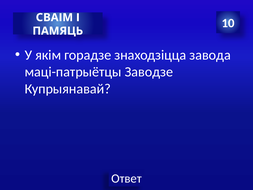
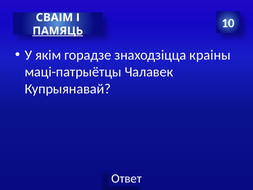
ПАМЯЦЬ underline: none -> present
завода: завода -> краіны
Заводзе: Заводзе -> Чалавек
